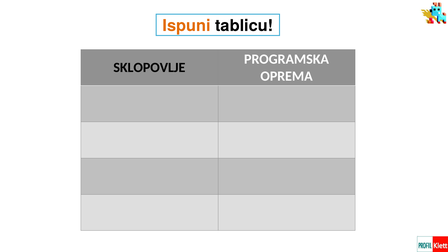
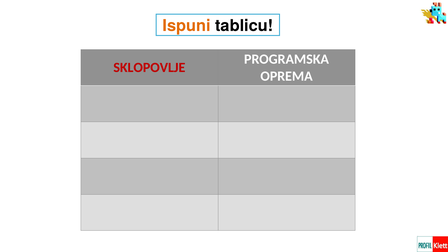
SKLOPOVLJE colour: black -> red
